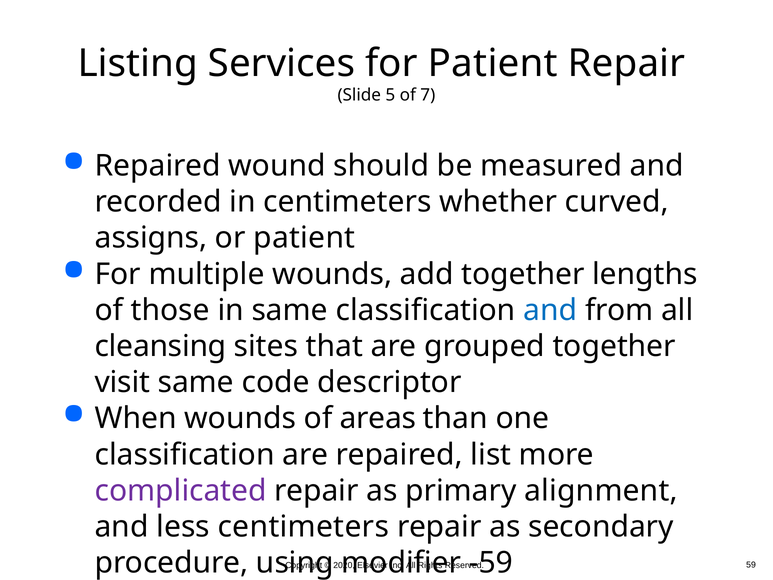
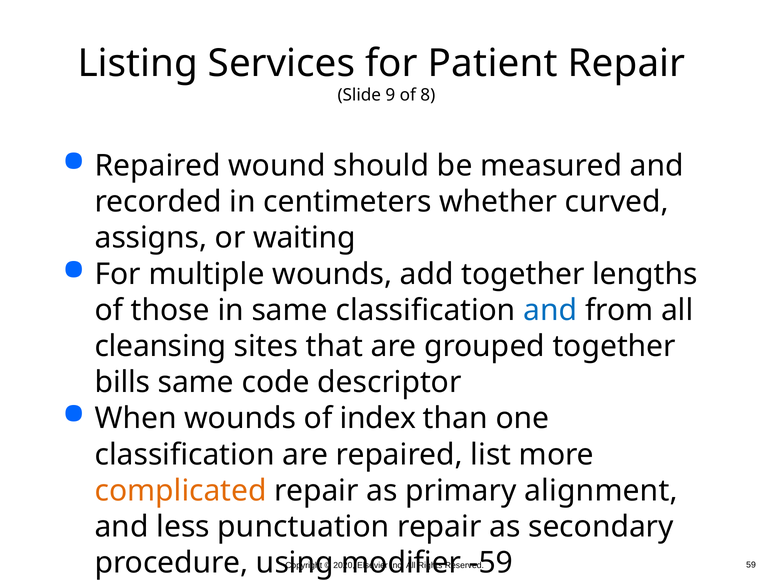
5: 5 -> 9
7: 7 -> 8
or patient: patient -> waiting
visit: visit -> bills
areas: areas -> index
complicated colour: purple -> orange
less centimeters: centimeters -> punctuation
